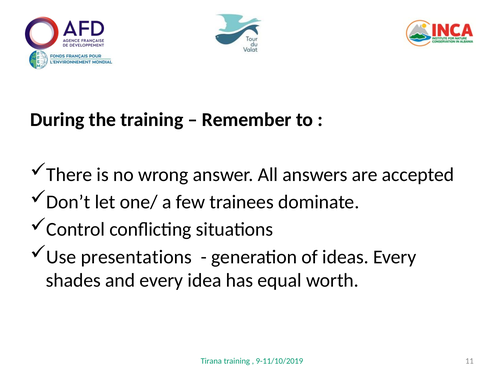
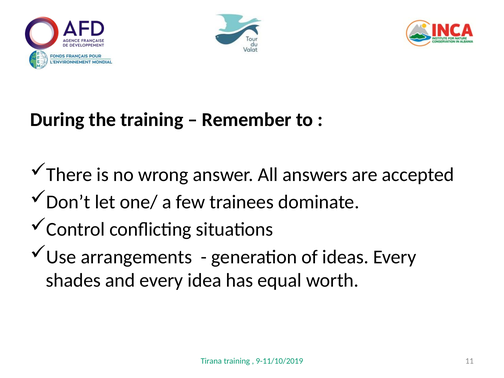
presentations: presentations -> arrangements
